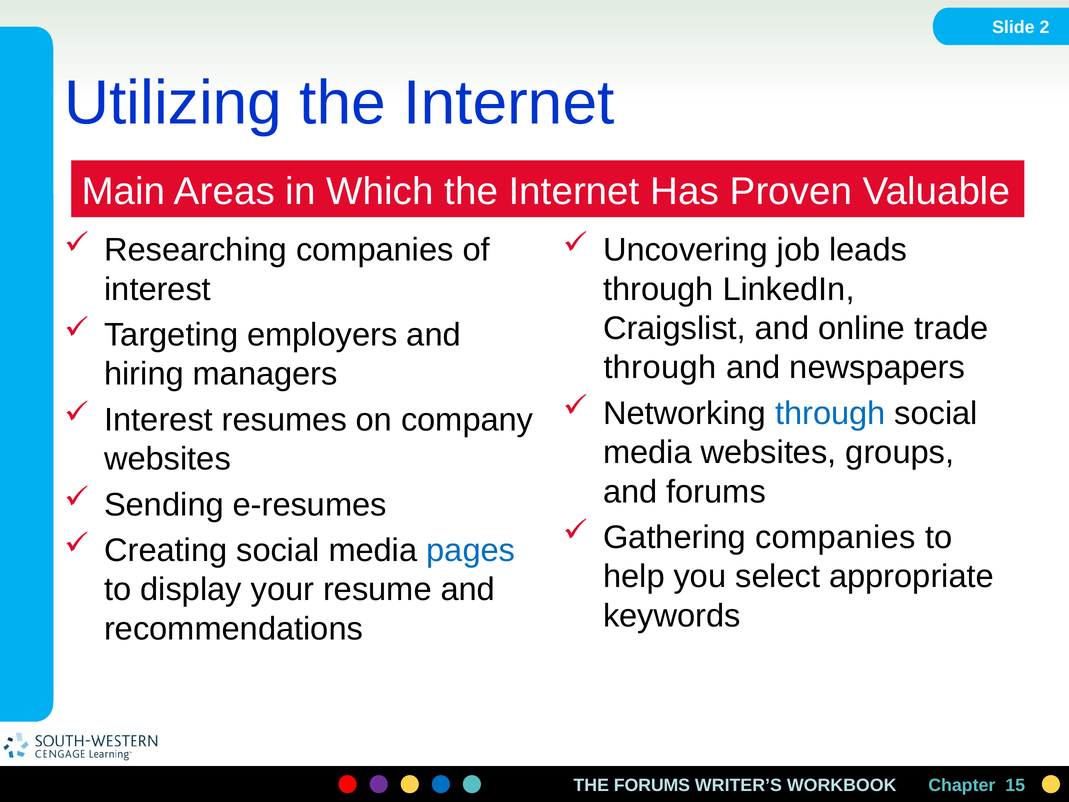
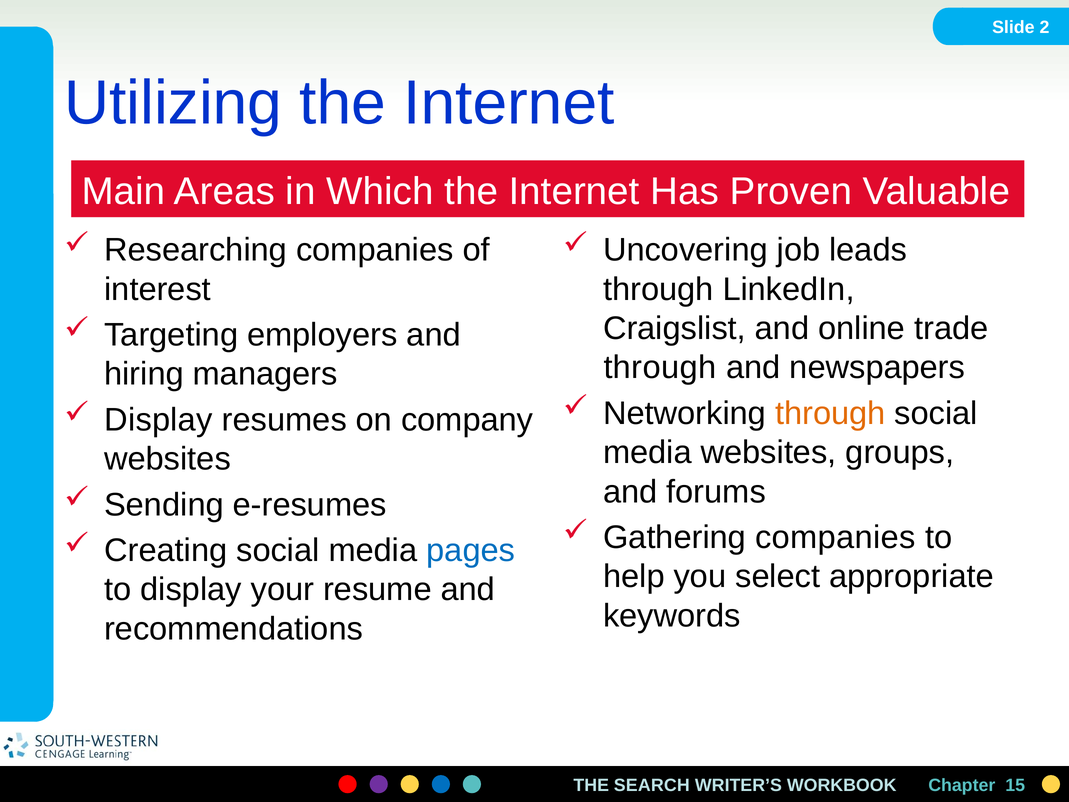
through at (830, 413) colour: blue -> orange
Interest at (159, 420): Interest -> Display
THE FORUMS: FORUMS -> SEARCH
